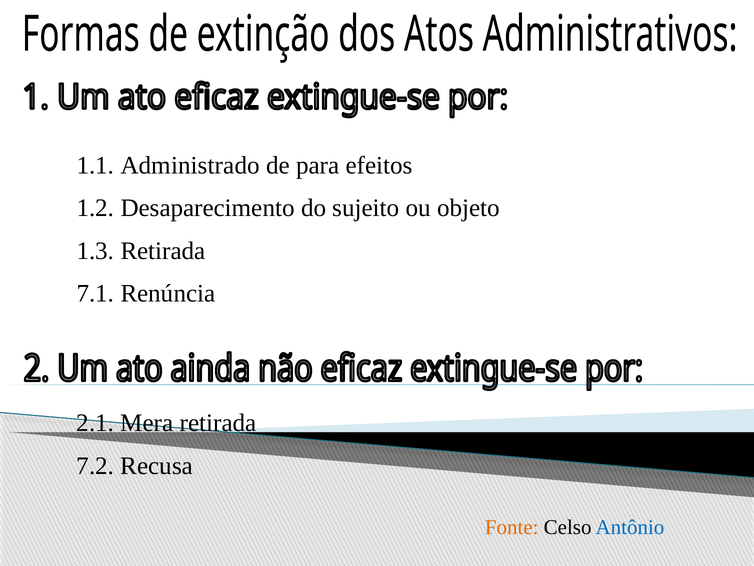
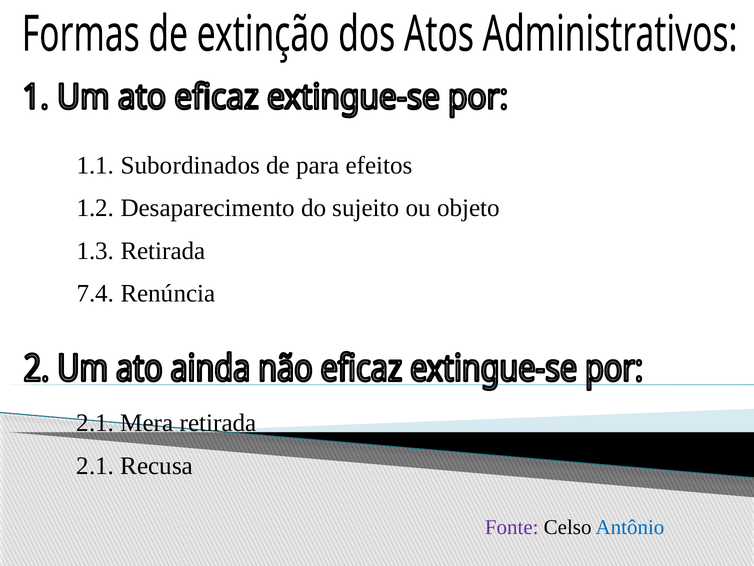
Administrado: Administrado -> Subordinados
7.1: 7.1 -> 7.4
7.2 at (95, 465): 7.2 -> 2.1
Fonte colour: orange -> purple
